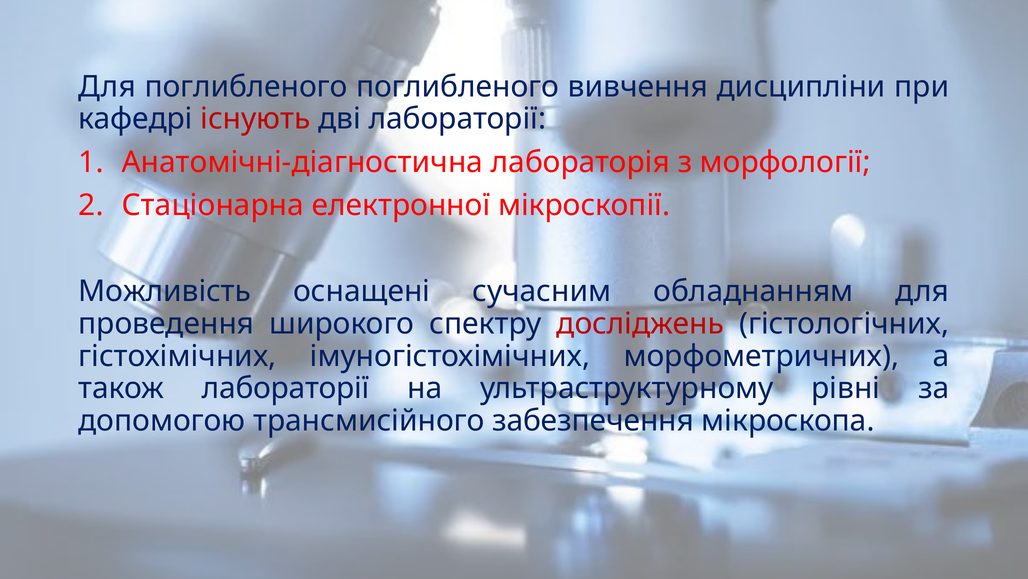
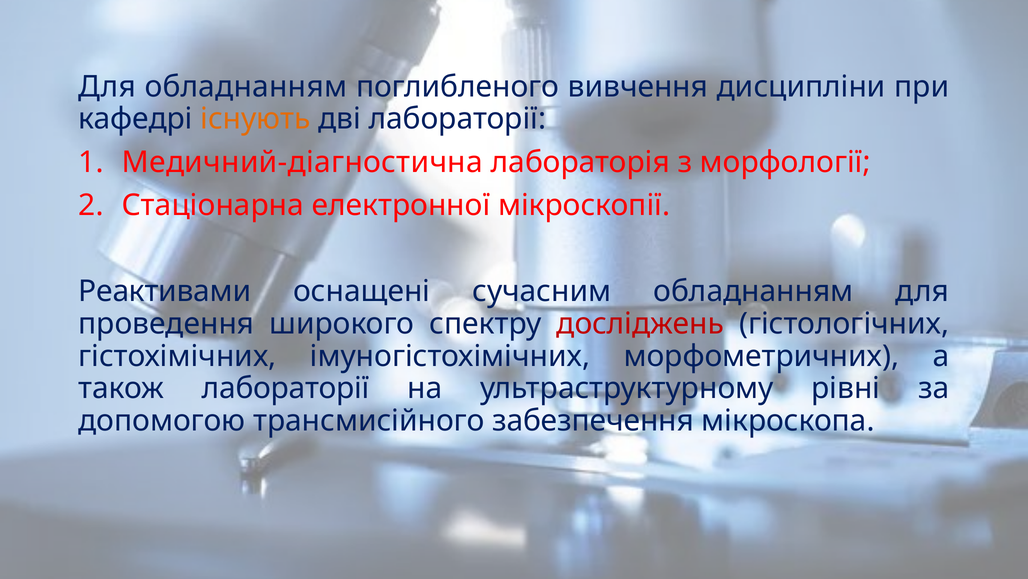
Для поглибленого: поглибленого -> обладнанням
існують colour: red -> orange
Анатомічні-діагностична: Анатомічні-діагностична -> Медичний-діагностична
Можливість: Можливість -> Реактивами
